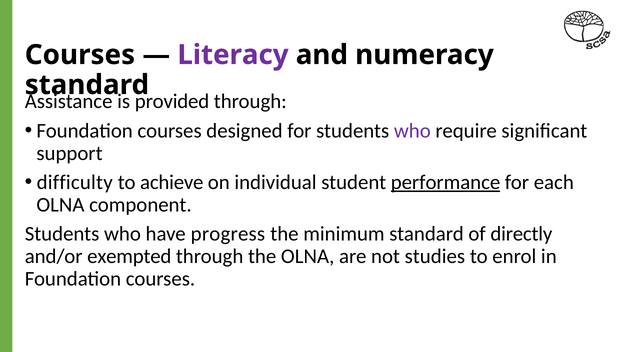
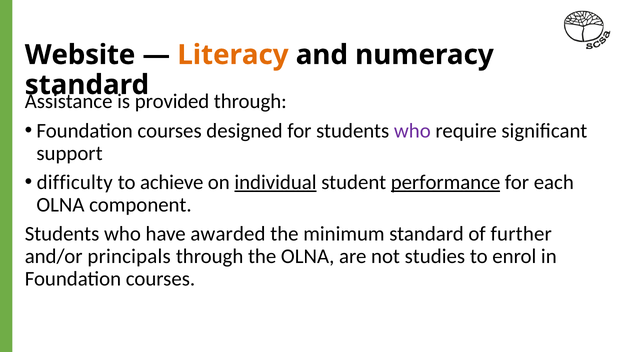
Courses at (80, 55): Courses -> Website
Literacy colour: purple -> orange
individual underline: none -> present
progress: progress -> awarded
directly: directly -> further
exempted: exempted -> principals
